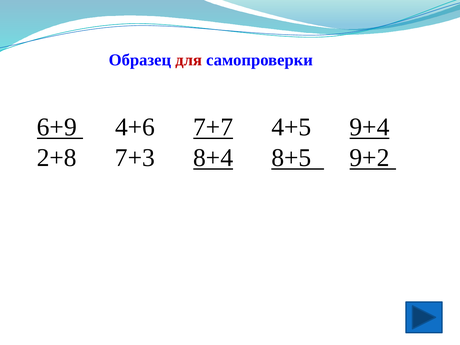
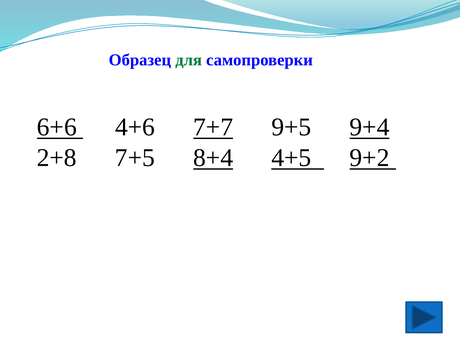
для colour: red -> green
6+9: 6+9 -> 6+6
4+5: 4+5 -> 9+5
7+3: 7+3 -> 7+5
8+5: 8+5 -> 4+5
